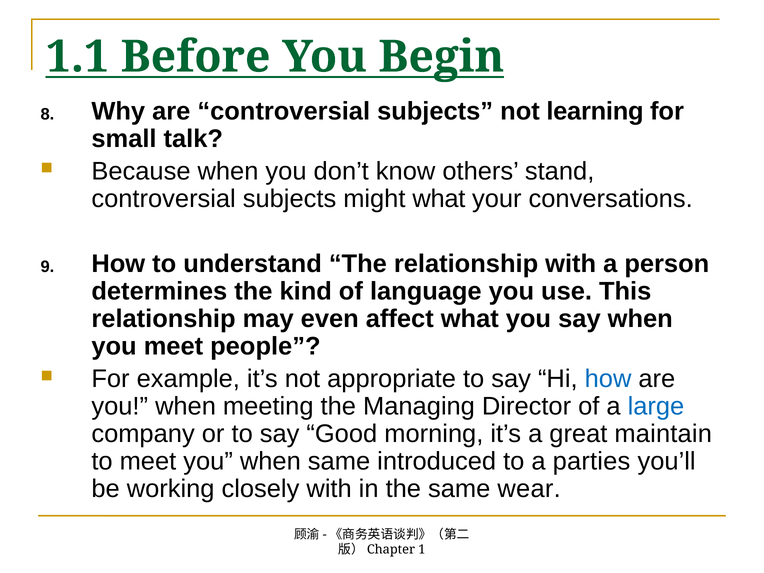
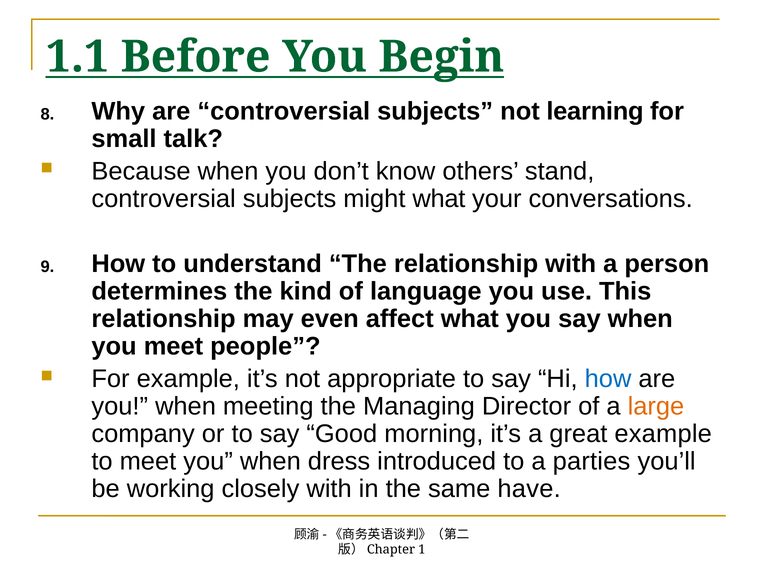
large colour: blue -> orange
great maintain: maintain -> example
when same: same -> dress
wear: wear -> have
